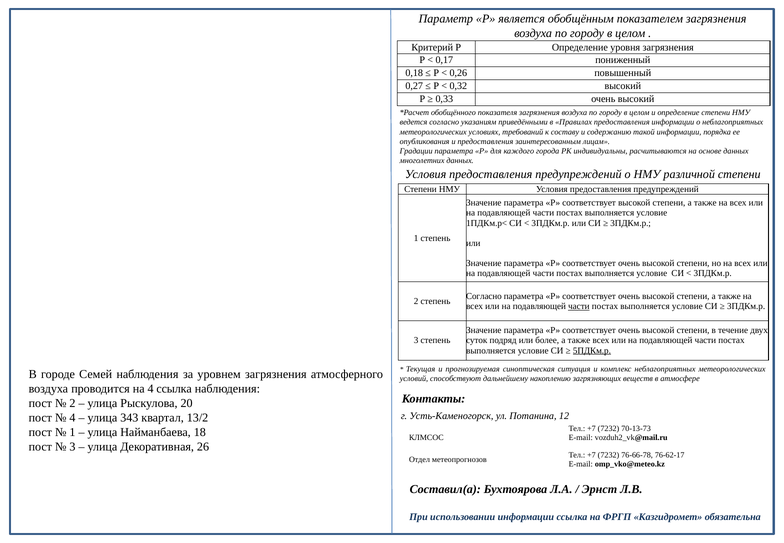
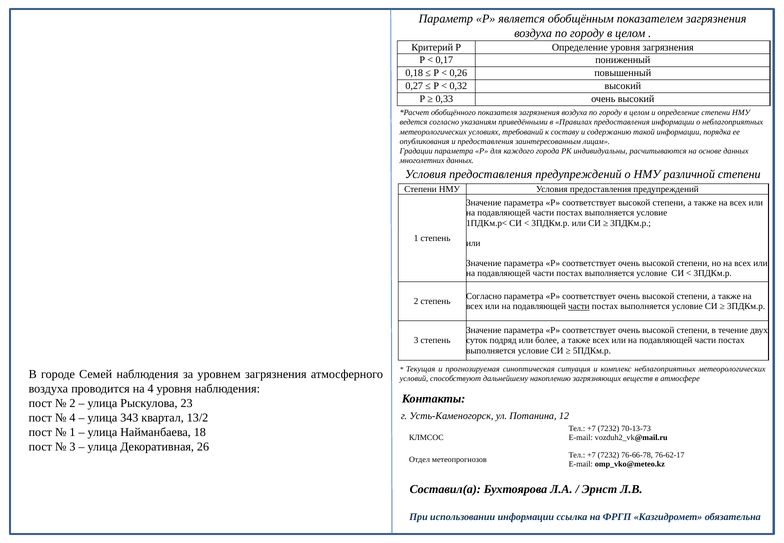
5ПДКм.р underline: present -> none
4 ссылка: ссылка -> уровня
20: 20 -> 23
